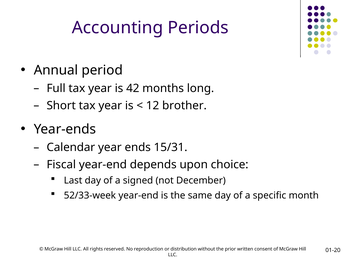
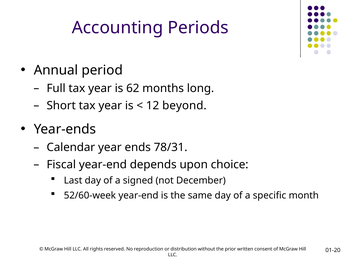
42: 42 -> 62
brother: brother -> beyond
15/31: 15/31 -> 78/31
52/33-week: 52/33-week -> 52/60-week
